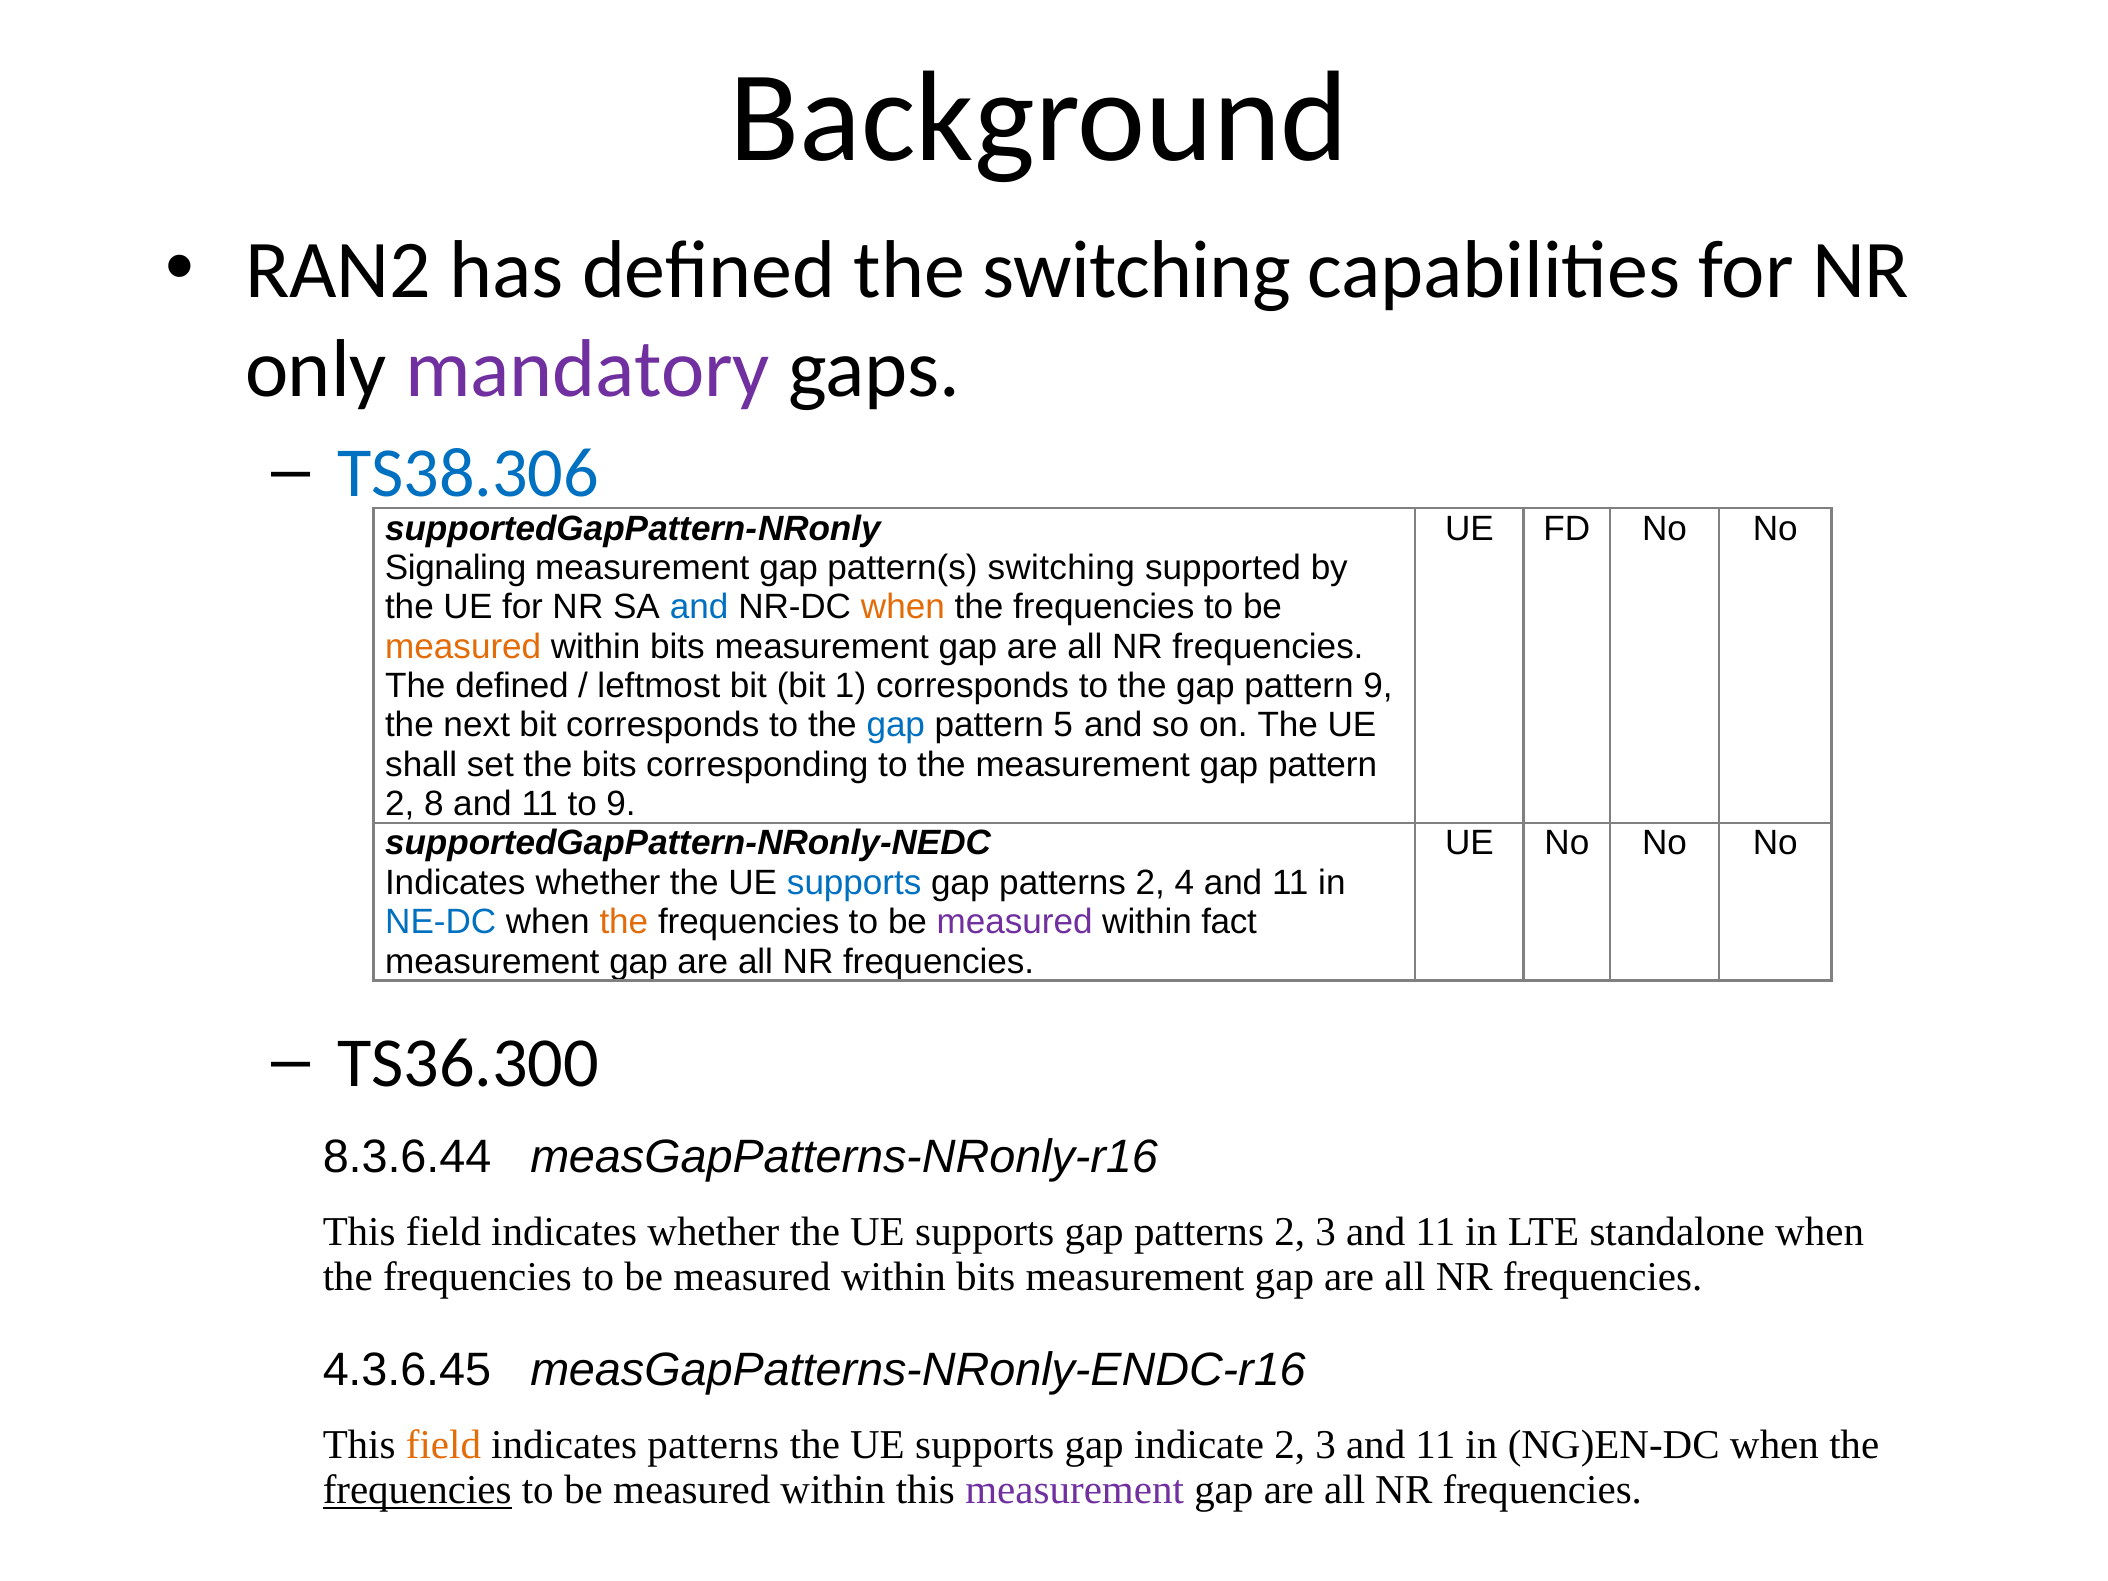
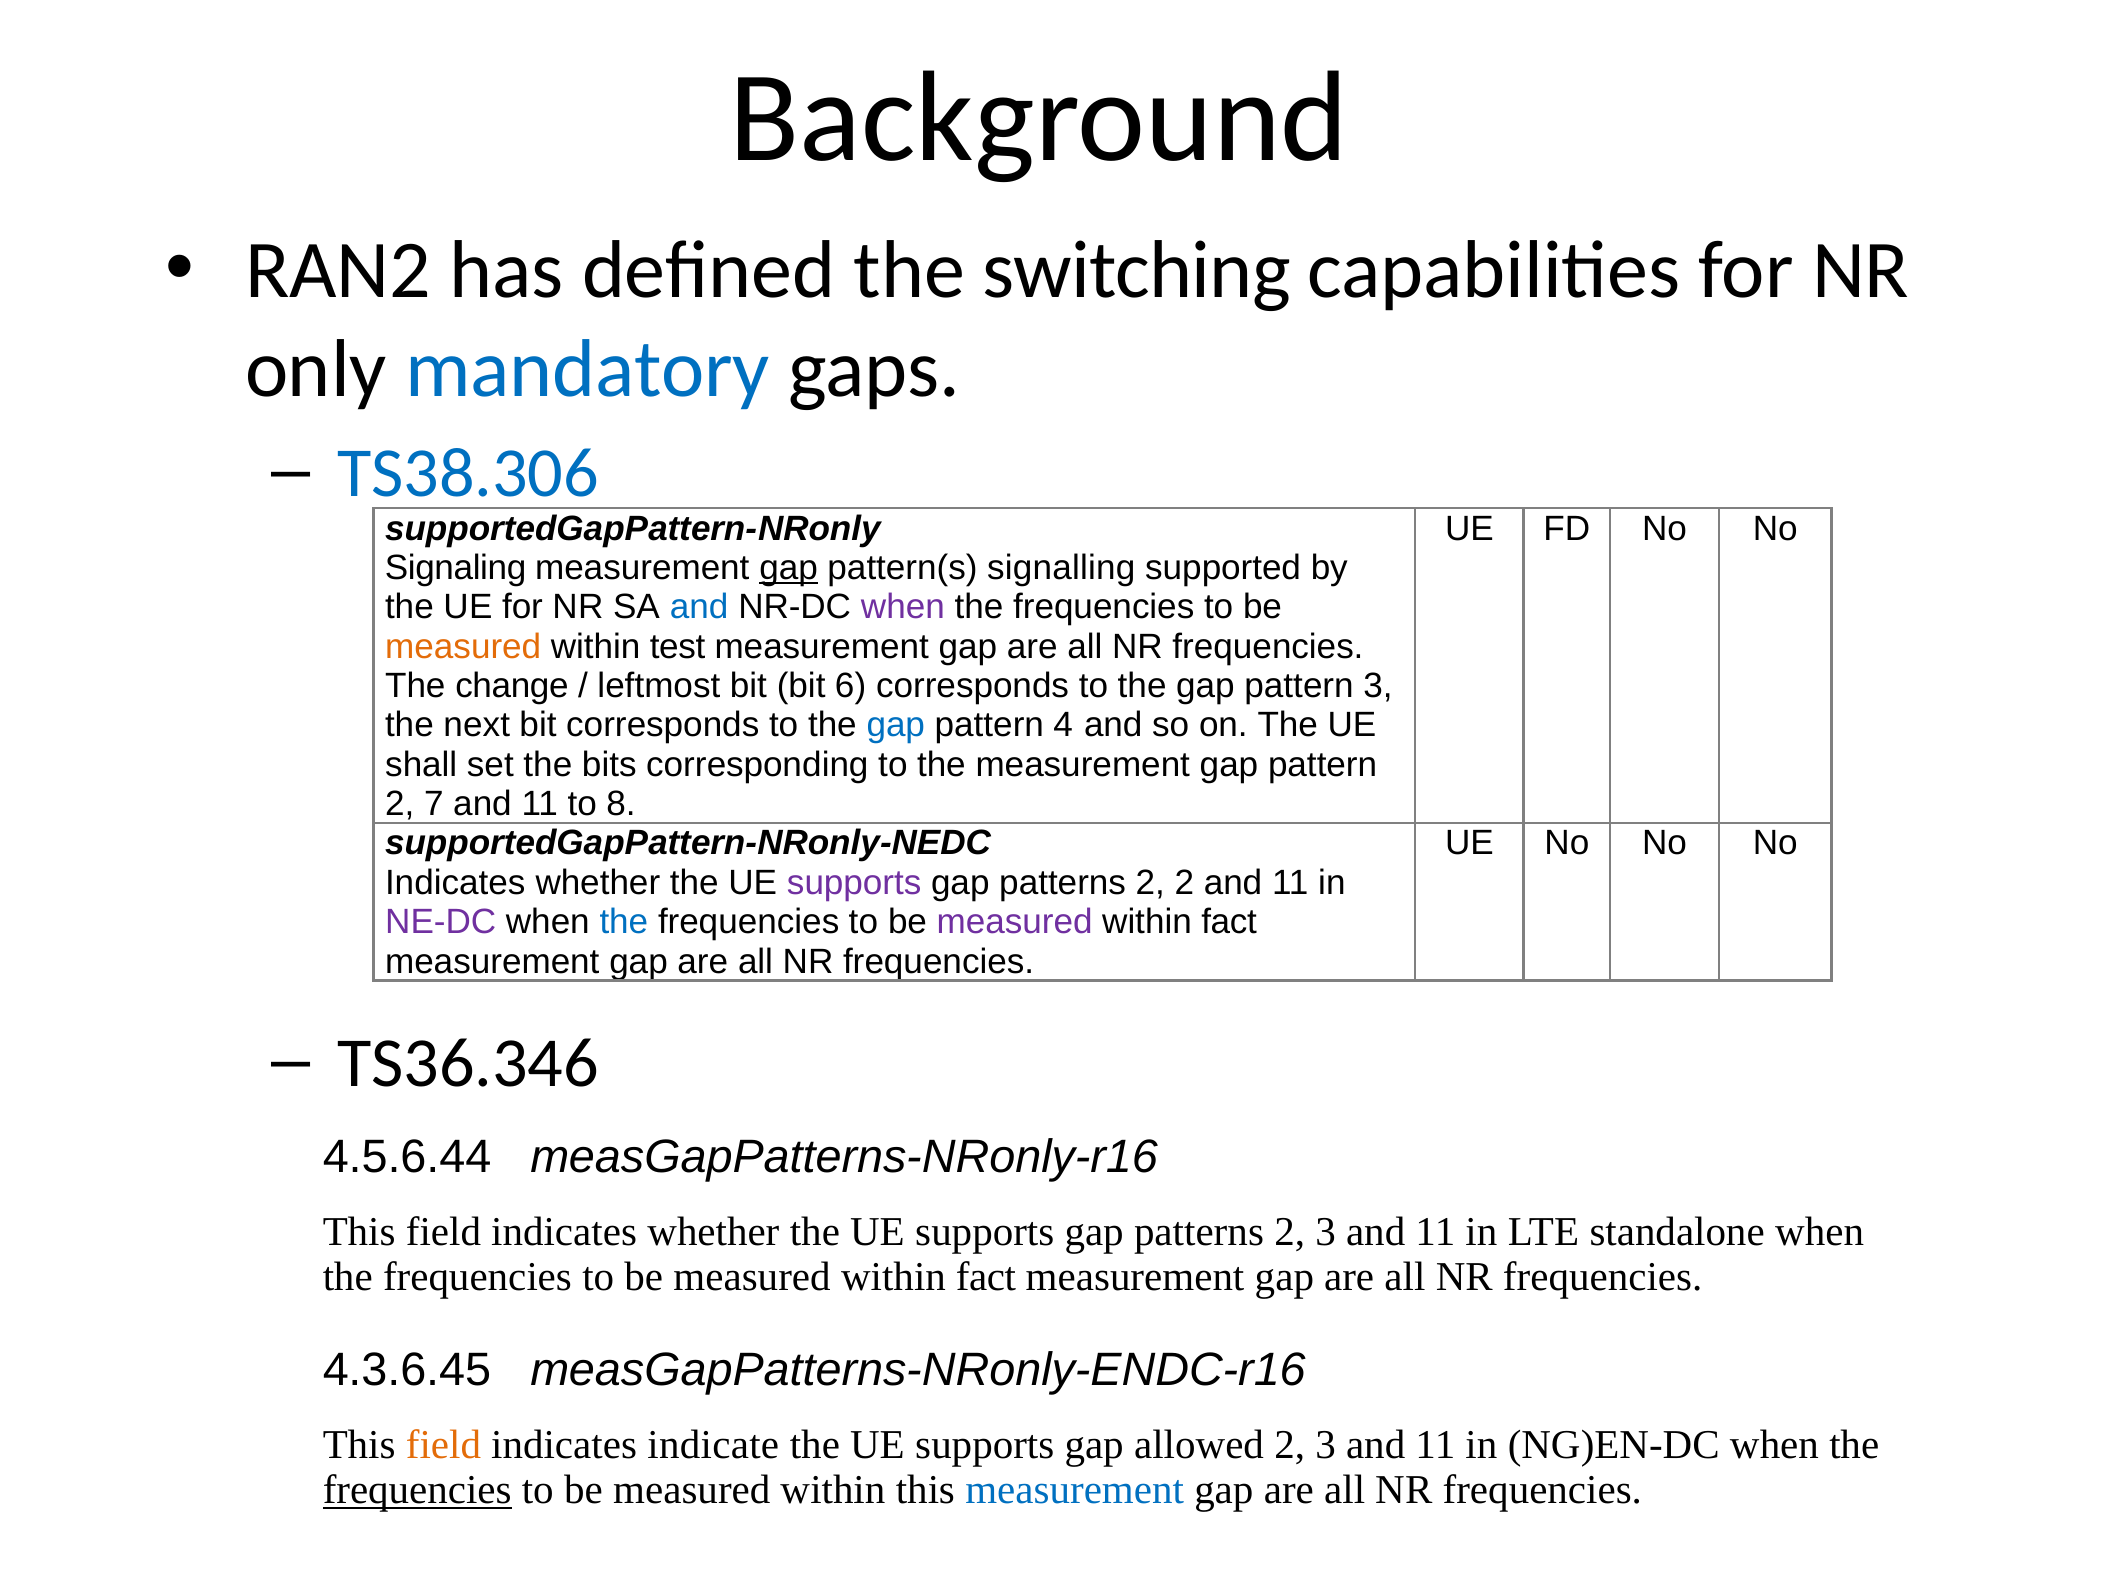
mandatory colour: purple -> blue
gap at (789, 568) underline: none -> present
pattern(s switching: switching -> signalling
when at (903, 607) colour: orange -> purple
bits at (677, 647): bits -> test
The defined: defined -> change
1: 1 -> 6
pattern 9: 9 -> 3
5: 5 -> 4
8: 8 -> 7
to 9: 9 -> 8
supports at (854, 883) colour: blue -> purple
2 4: 4 -> 2
NE-DC colour: blue -> purple
the at (624, 922) colour: orange -> blue
TS36.300: TS36.300 -> TS36.346
8.3.6.44: 8.3.6.44 -> 4.5.6.44
bits at (986, 1277): bits -> fact
indicates patterns: patterns -> indicate
indicate: indicate -> allowed
measurement at (1075, 1490) colour: purple -> blue
